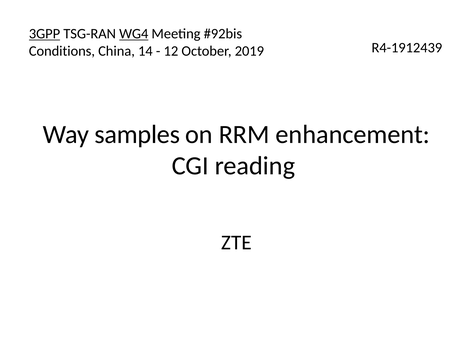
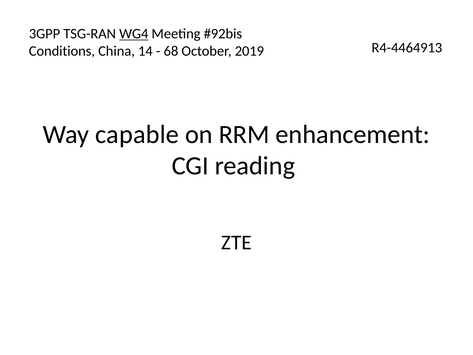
3GPP underline: present -> none
12: 12 -> 68
R4-1912439: R4-1912439 -> R4-4464913
samples: samples -> capable
